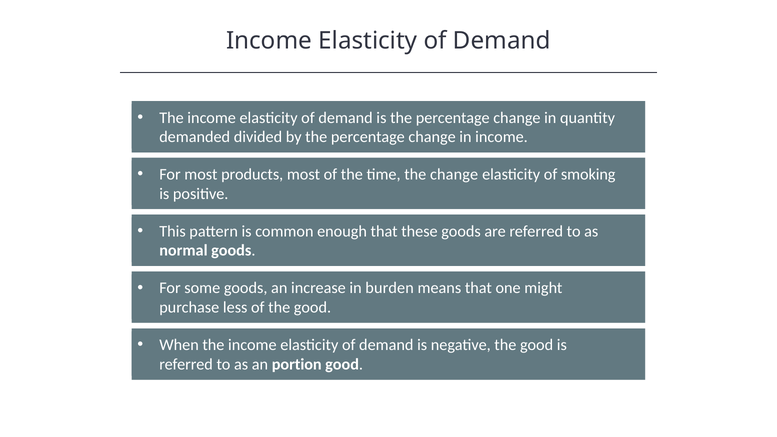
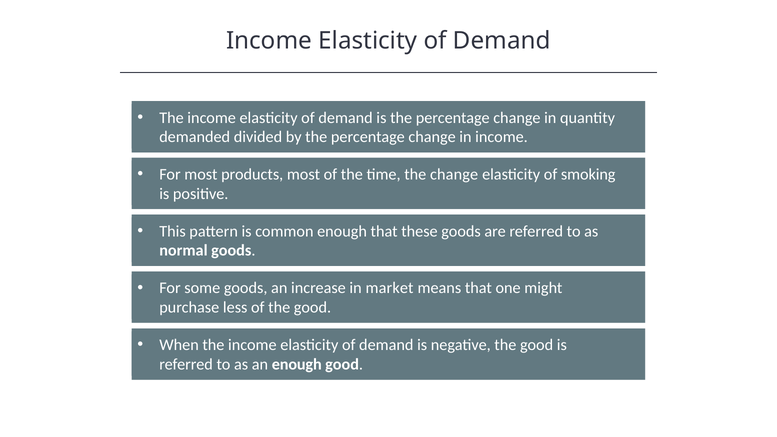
burden: burden -> market
an portion: portion -> enough
